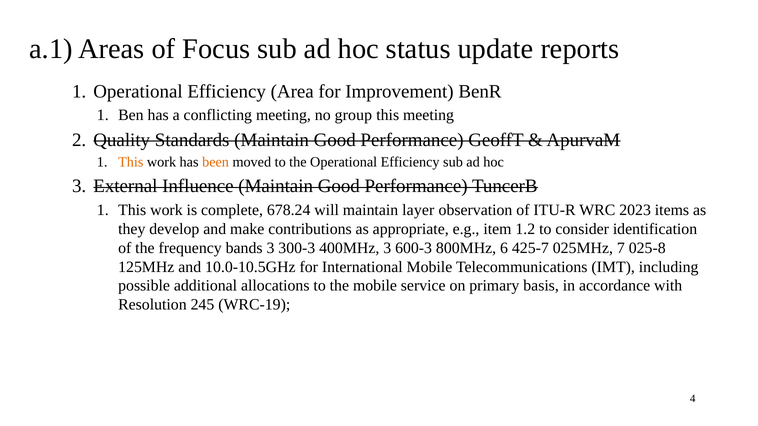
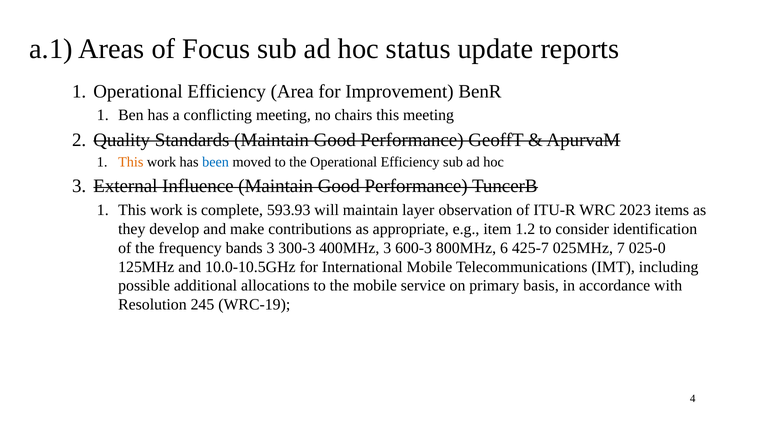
group: group -> chairs
been colour: orange -> blue
678.24: 678.24 -> 593.93
025-8: 025-8 -> 025-0
